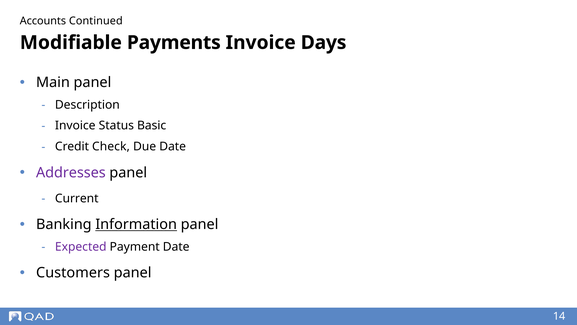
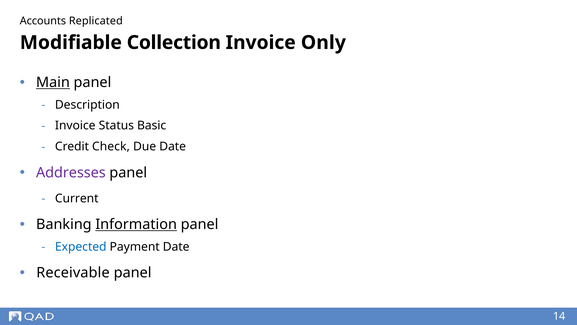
Continued: Continued -> Replicated
Payments: Payments -> Collection
Days: Days -> Only
Main underline: none -> present
Expected colour: purple -> blue
Customers: Customers -> Receivable
